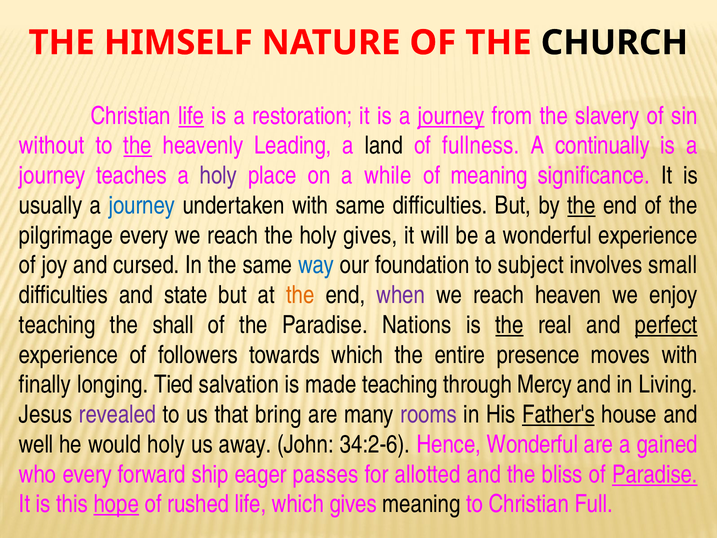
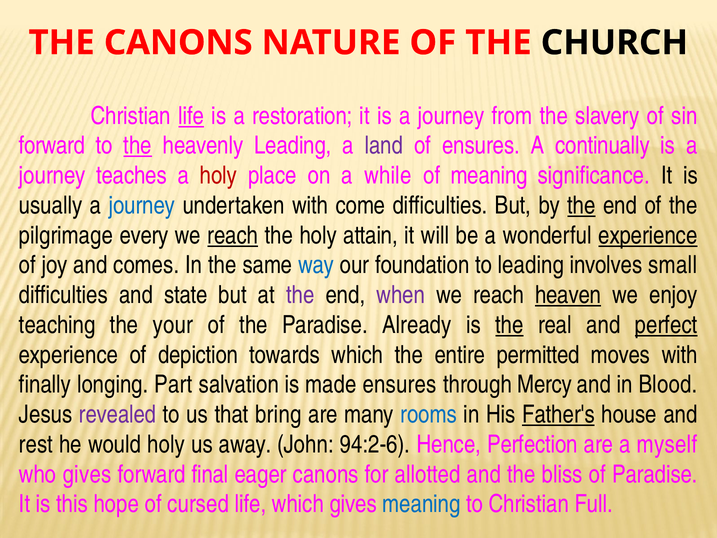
THE HIMSELF: HIMSELF -> CANONS
journey at (451, 116) underline: present -> none
without at (52, 146): without -> forward
land colour: black -> purple
of fullness: fullness -> ensures
holy at (219, 176) colour: purple -> red
with same: same -> come
reach at (233, 235) underline: none -> present
holy gives: gives -> attain
experience at (648, 235) underline: none -> present
cursed: cursed -> comes
to subject: subject -> leading
the at (300, 295) colour: orange -> purple
heaven underline: none -> present
shall: shall -> your
Nations: Nations -> Already
followers: followers -> depiction
presence: presence -> permitted
Tied: Tied -> Part
made teaching: teaching -> ensures
Living: Living -> Blood
rooms colour: purple -> blue
well: well -> rest
34:2-6: 34:2-6 -> 94:2-6
Hence Wonderful: Wonderful -> Perfection
gained: gained -> myself
who every: every -> gives
ship: ship -> final
eager passes: passes -> canons
Paradise at (655, 474) underline: present -> none
hope underline: present -> none
rushed: rushed -> cursed
meaning at (422, 504) colour: black -> blue
